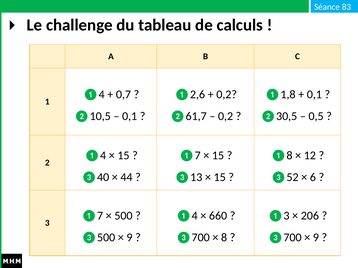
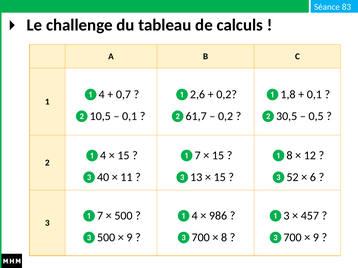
44: 44 -> 11
660: 660 -> 986
206: 206 -> 457
